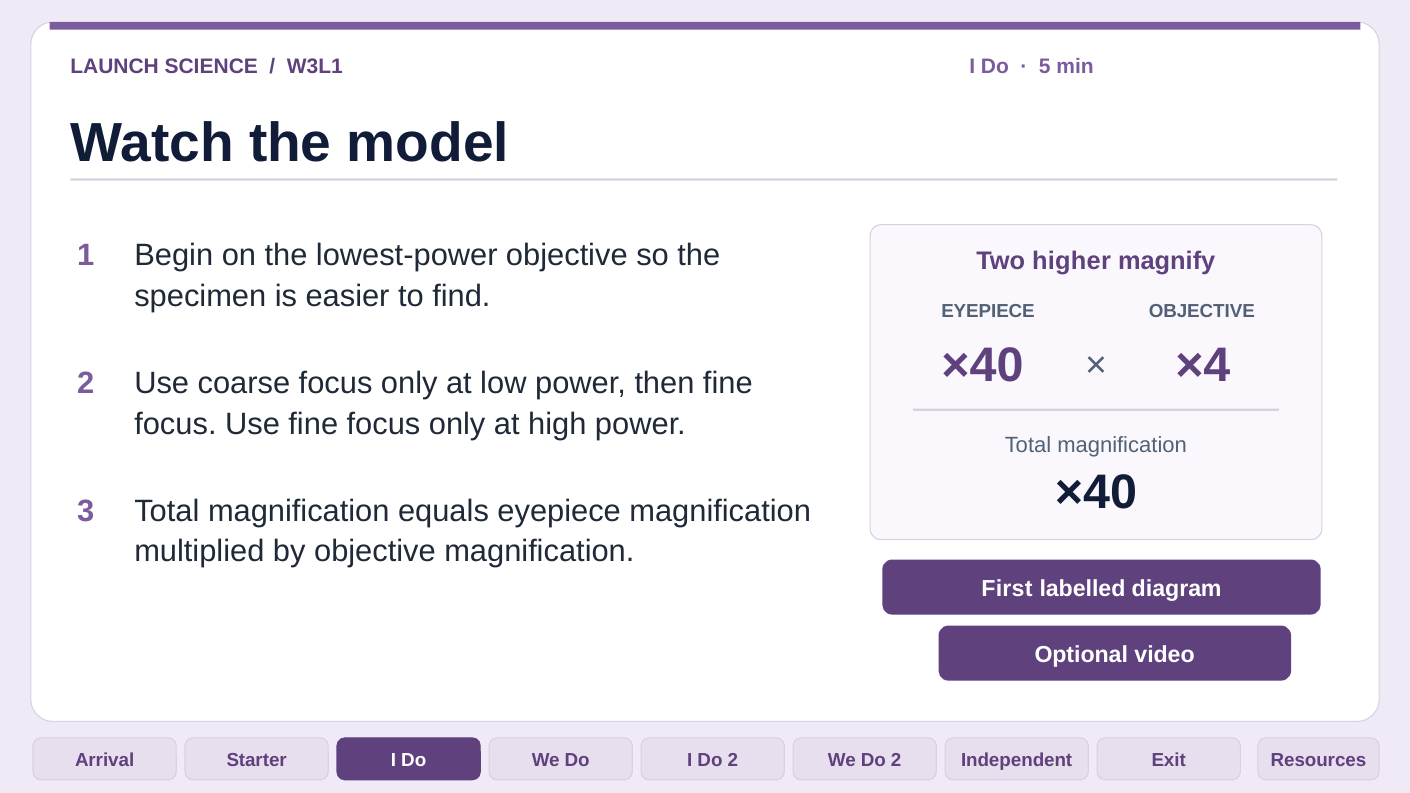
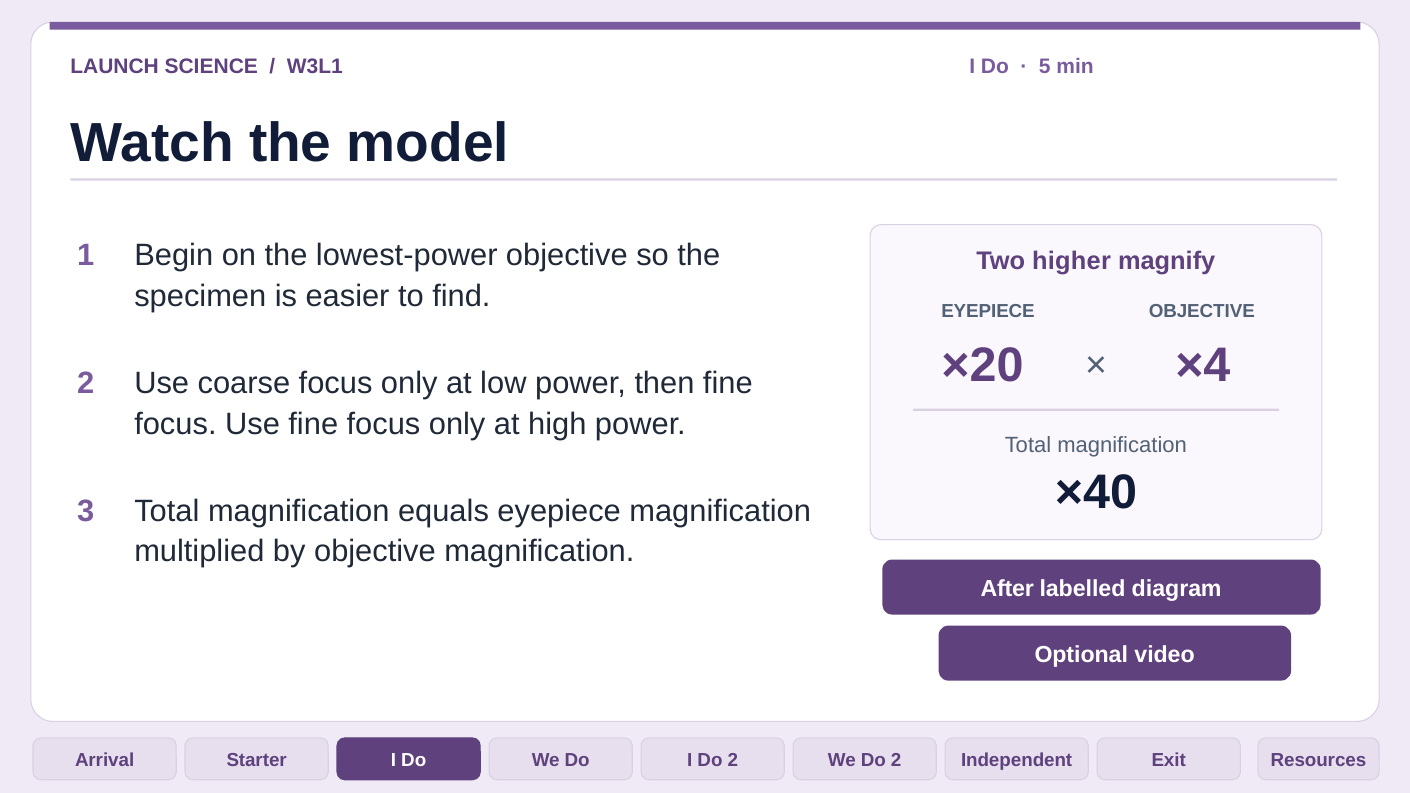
×40 at (983, 366): ×40 -> ×20
First: First -> After
